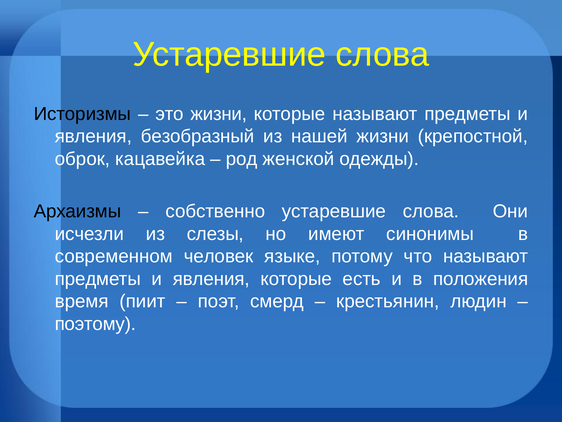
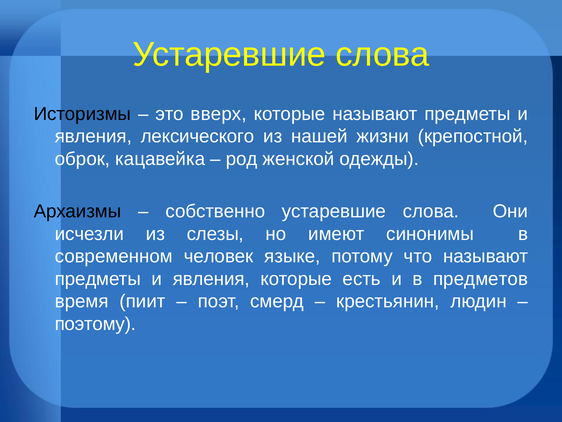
это жизни: жизни -> вверх
безобразный: безобразный -> лексического
положения: положения -> предметов
